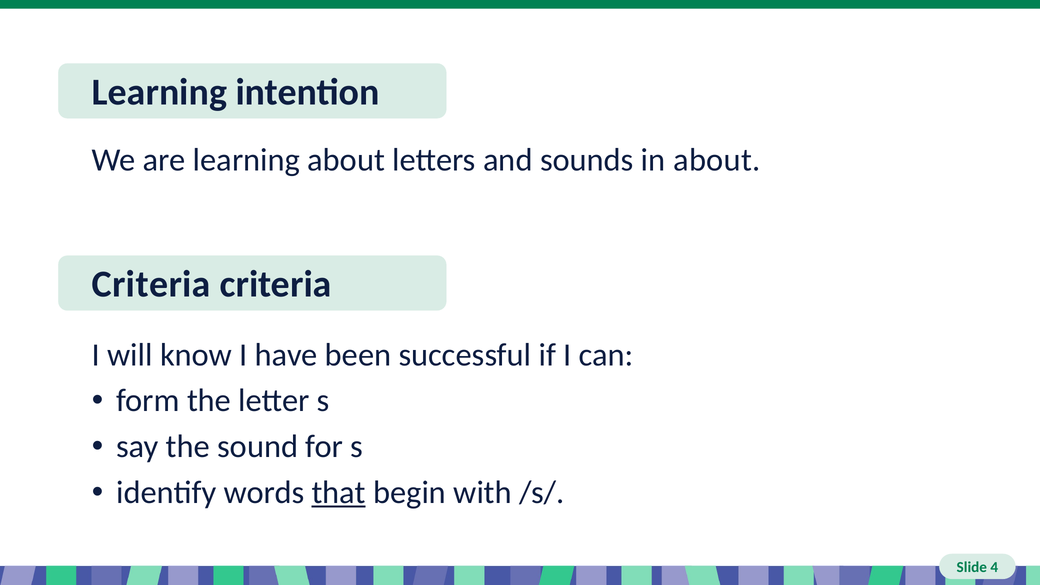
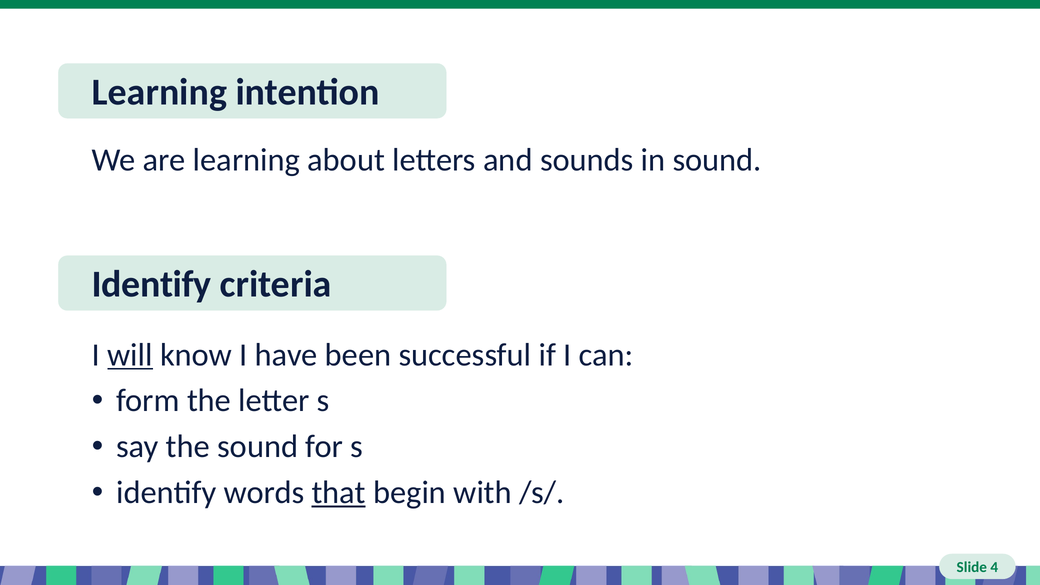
in about: about -> sound
Criteria at (151, 284): Criteria -> Identify
will underline: none -> present
